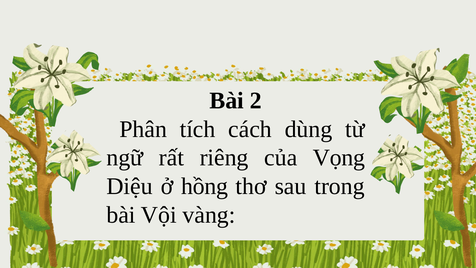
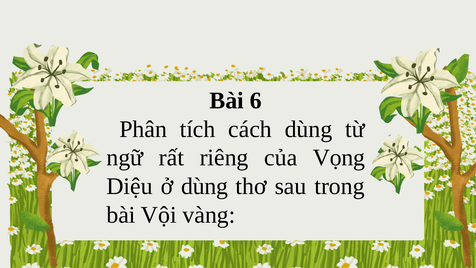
2: 2 -> 6
ở hồng: hồng -> dùng
